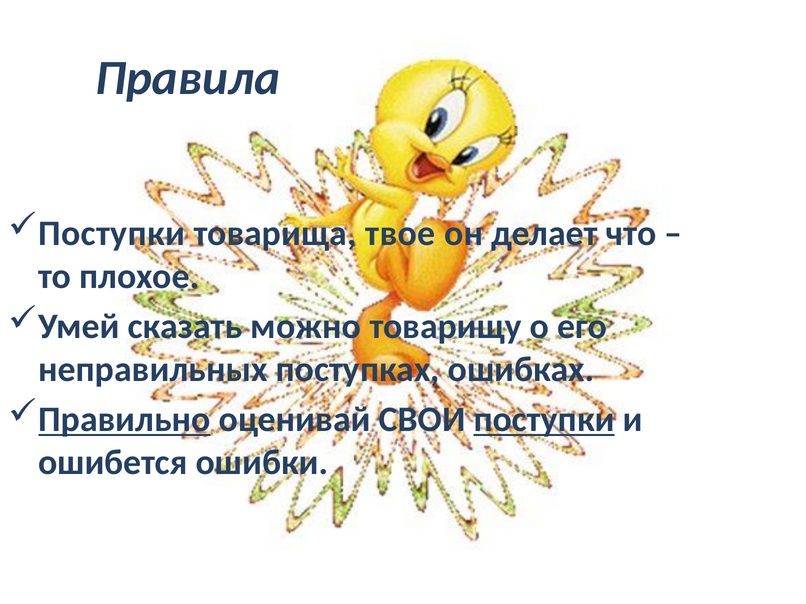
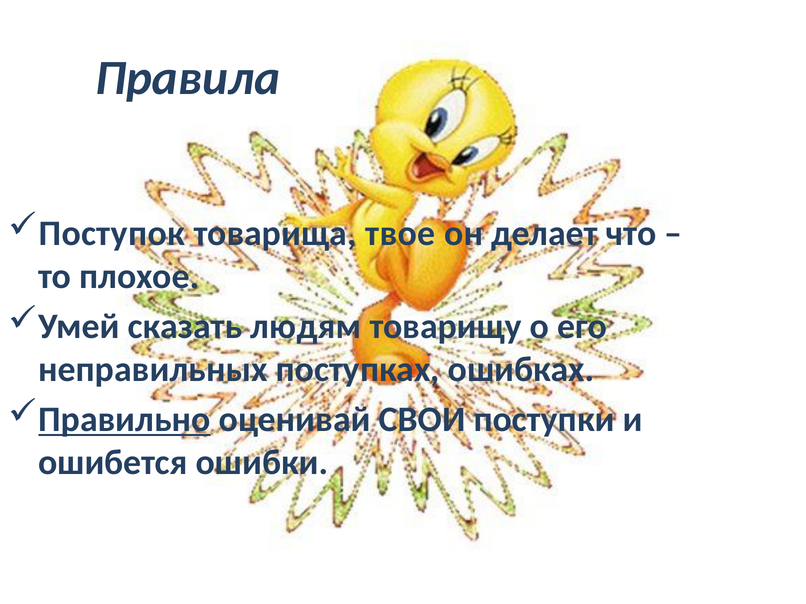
Поступки at (112, 234): Поступки -> Поступок
можно: можно -> людям
поступки at (544, 420) underline: present -> none
